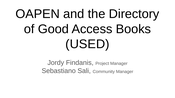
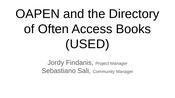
Good: Good -> Often
